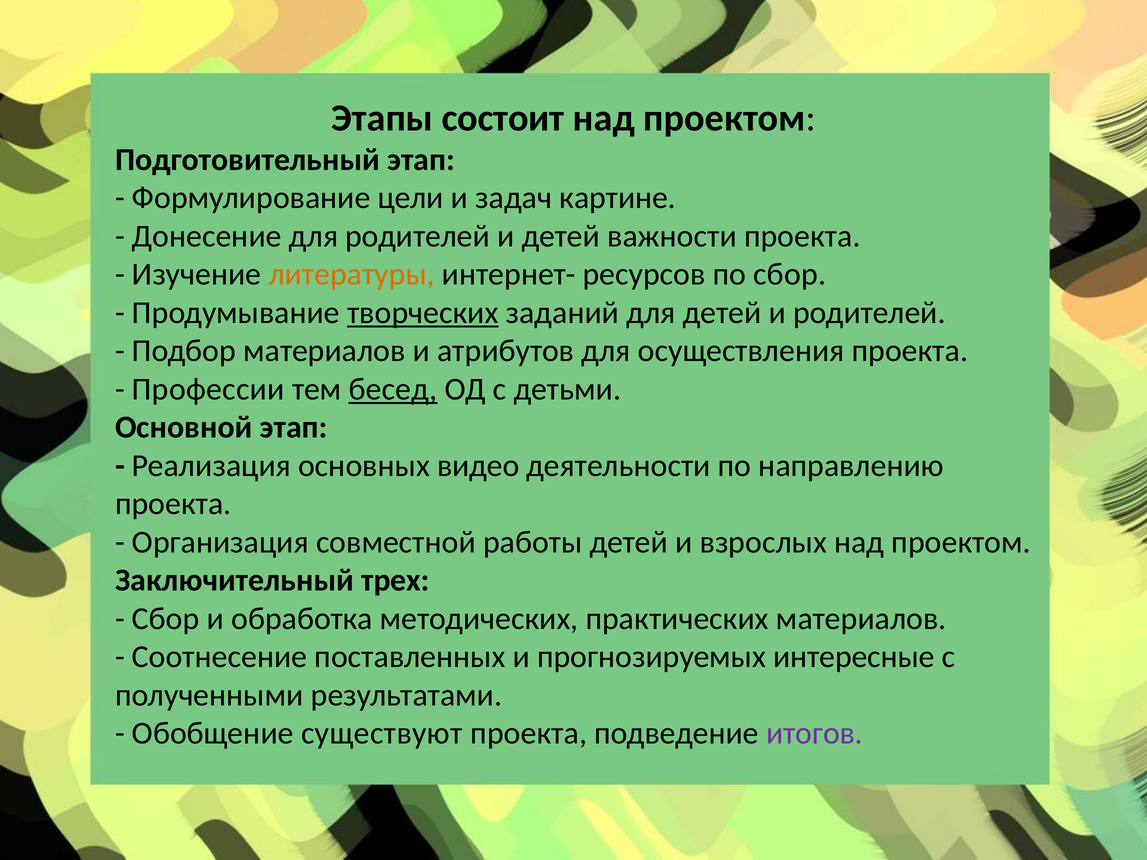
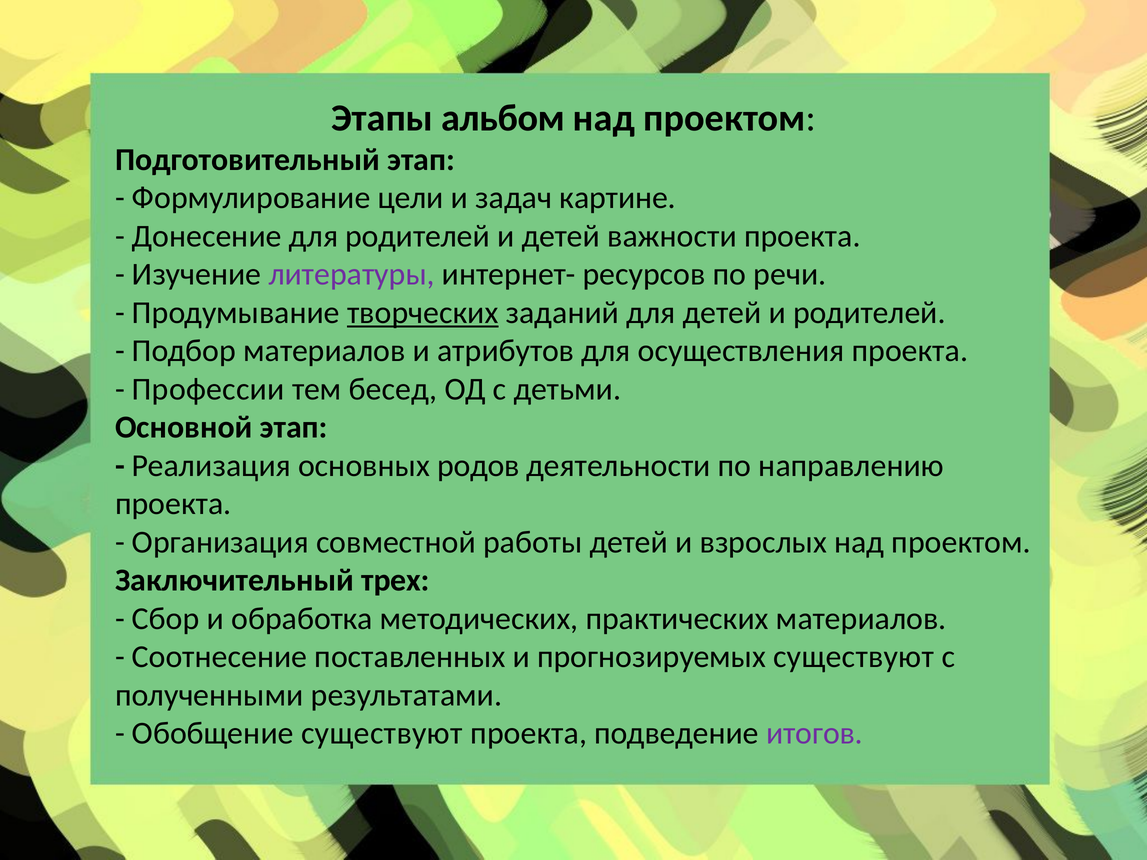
состоит: состоит -> альбом
литературы colour: orange -> purple
по сбор: сбор -> речи
бесед underline: present -> none
видео: видео -> родов
прогнозируемых интересные: интересные -> существуют
